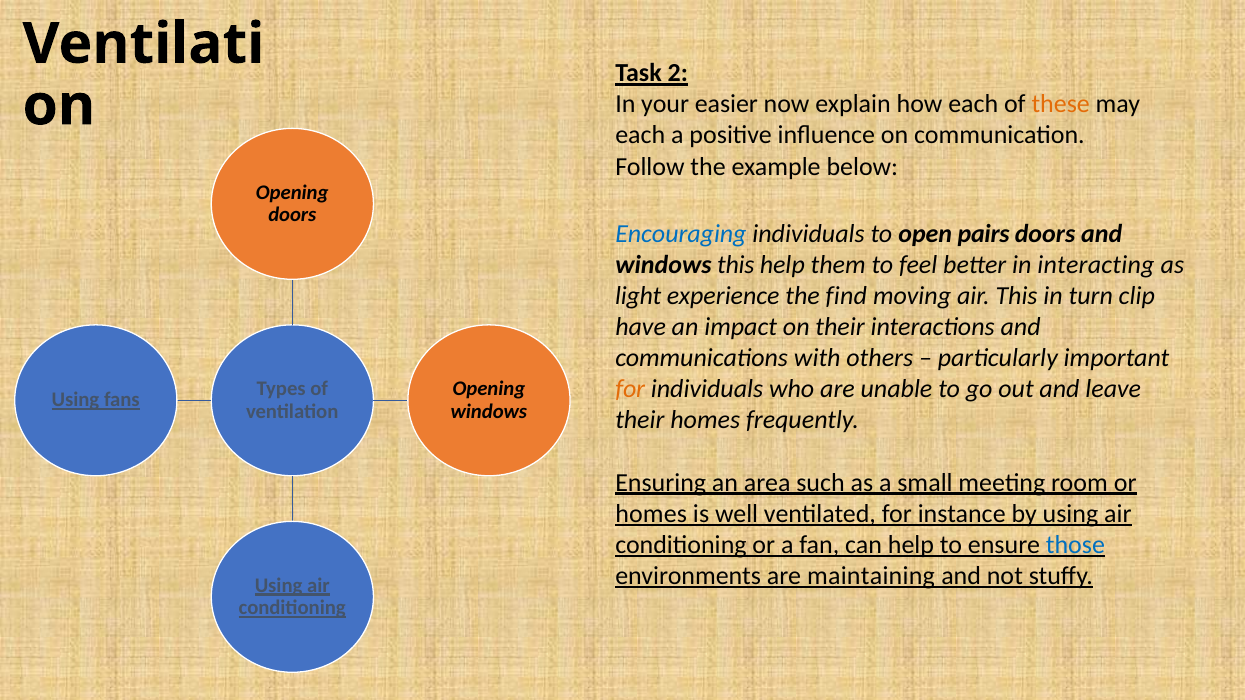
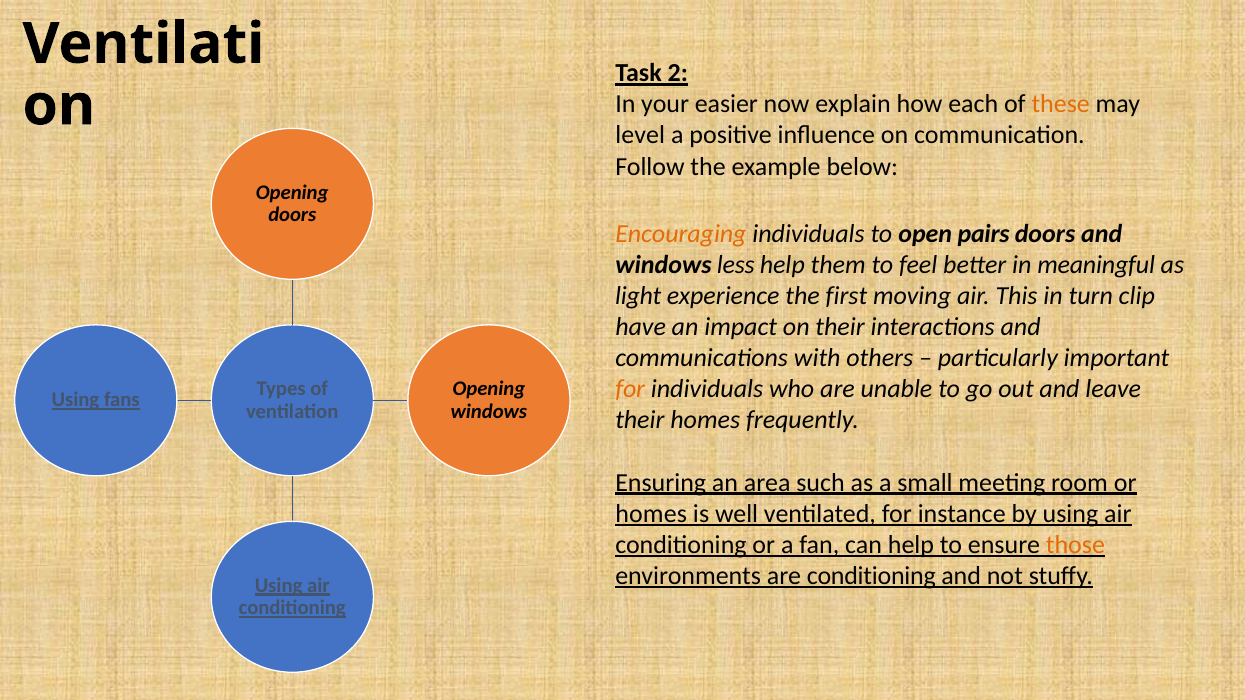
each at (640, 135): each -> level
Encouraging colour: blue -> orange
windows this: this -> less
interacting: interacting -> meaningful
find: find -> first
those colour: blue -> orange
are maintaining: maintaining -> conditioning
